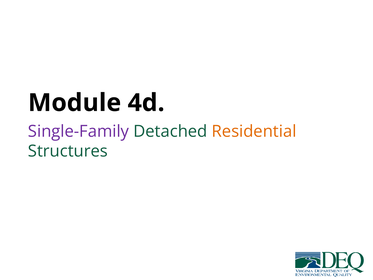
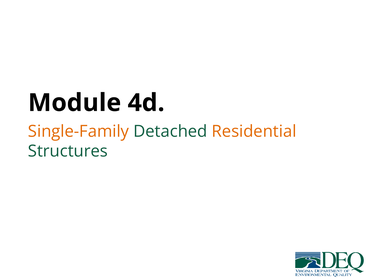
Single-Family colour: purple -> orange
